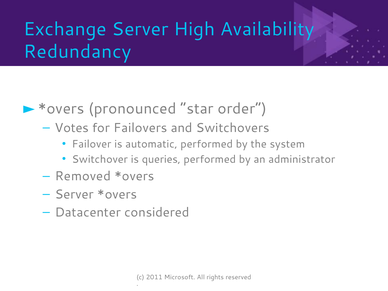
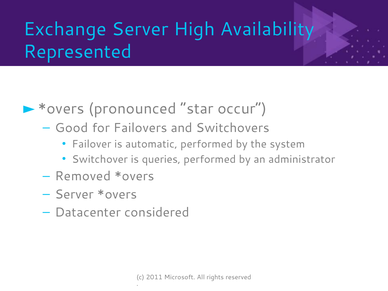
Redundancy: Redundancy -> Represented
order: order -> occur
Votes: Votes -> Good
